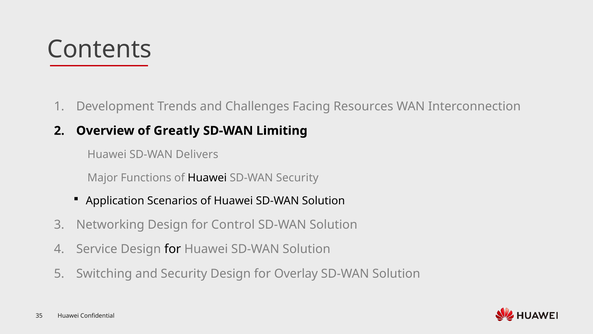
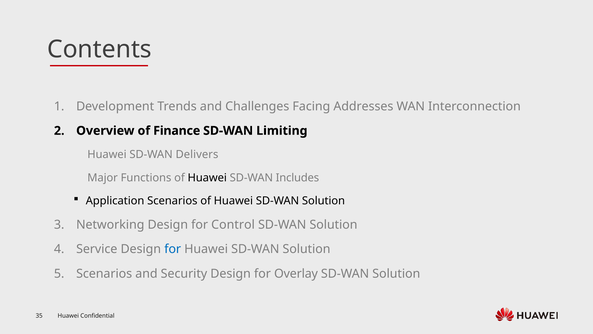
Resources: Resources -> Addresses
Greatly: Greatly -> Finance
SD-WAN Security: Security -> Includes
for at (173, 249) colour: black -> blue
Switching at (104, 273): Switching -> Scenarios
